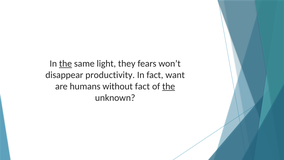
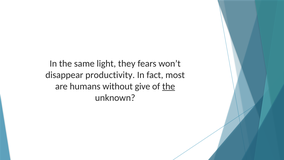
the at (66, 63) underline: present -> none
want: want -> most
without fact: fact -> give
